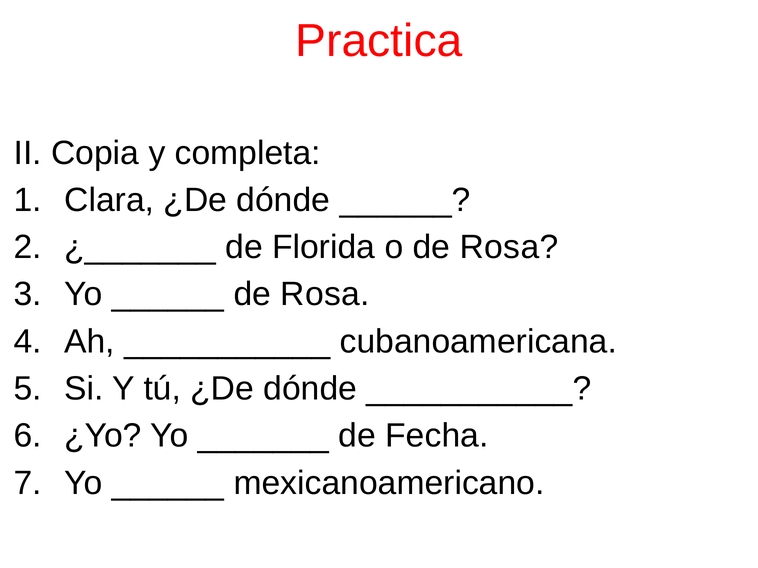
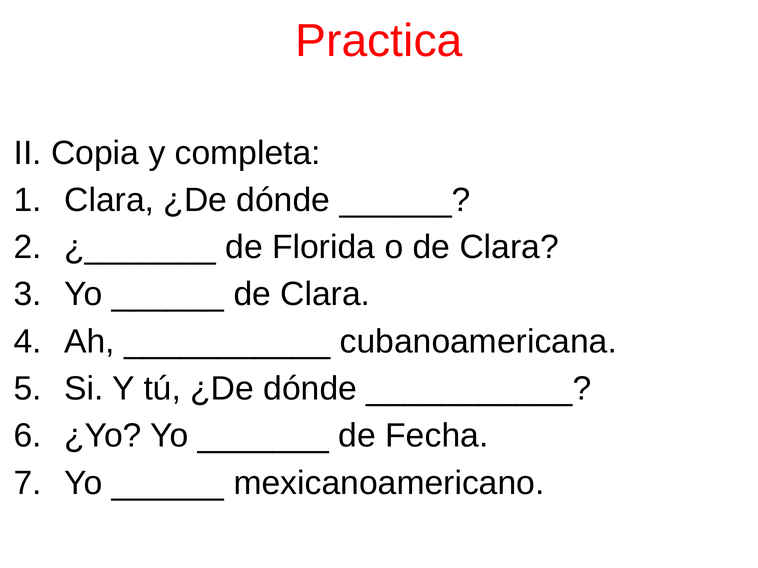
o de Rosa: Rosa -> Clara
Rosa at (325, 295): Rosa -> Clara
